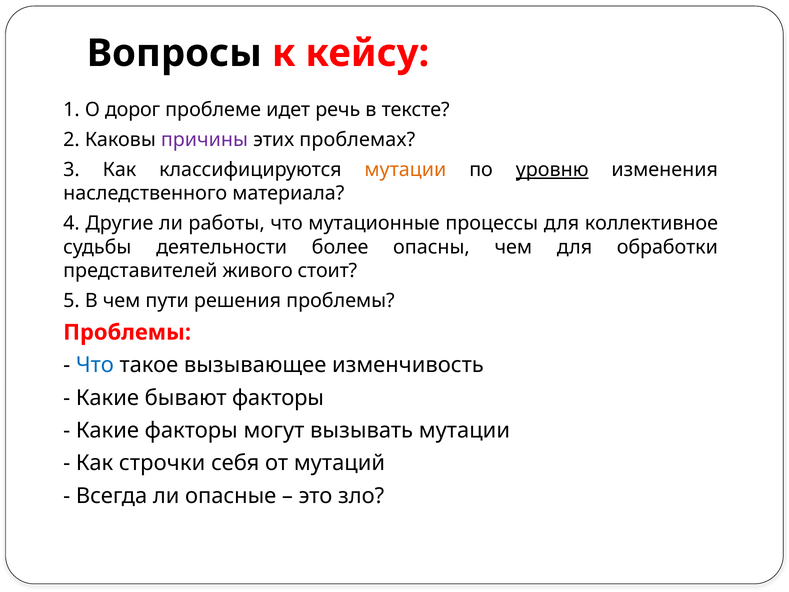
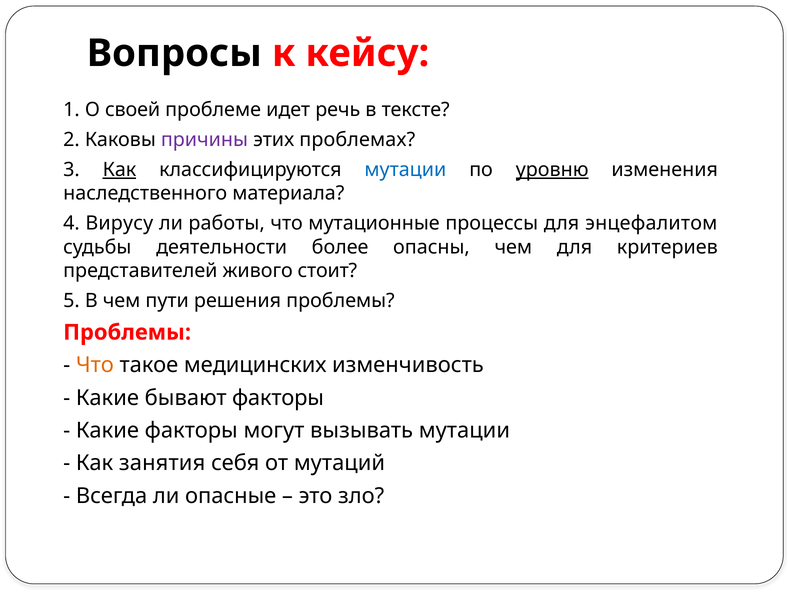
дорог: дорог -> своей
Как at (119, 170) underline: none -> present
мутации at (405, 170) colour: orange -> blue
Другие: Другие -> Вирусу
коллективное: коллективное -> энцефалитом
обработки: обработки -> критериев
Что at (95, 365) colour: blue -> orange
вызывающее: вызывающее -> медицинских
строчки: строчки -> занятия
